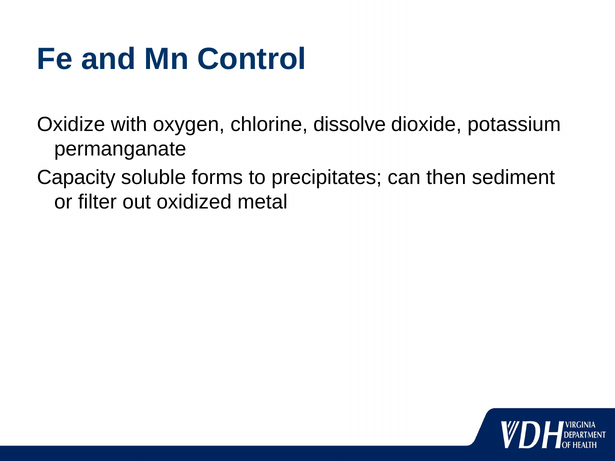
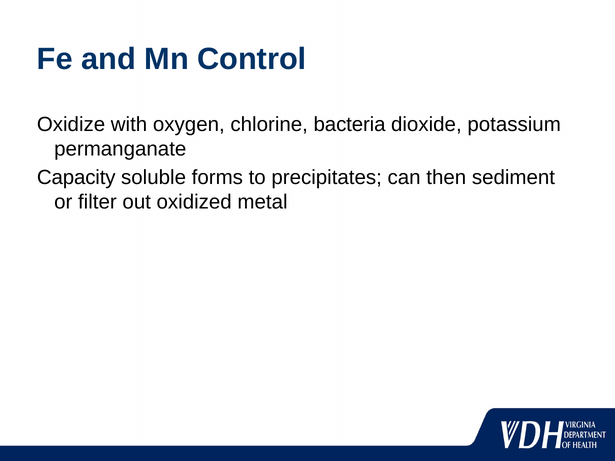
dissolve: dissolve -> bacteria
